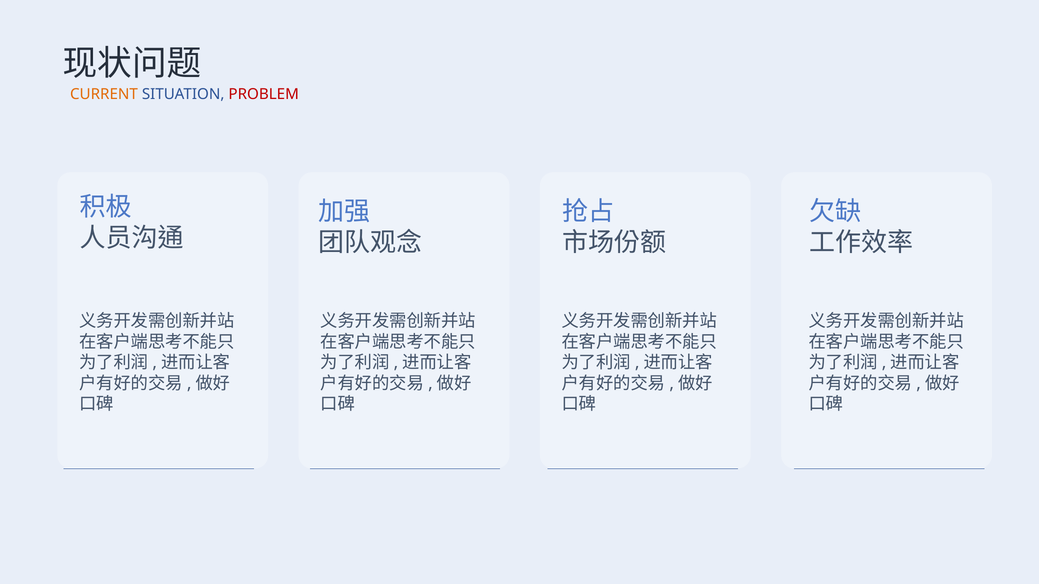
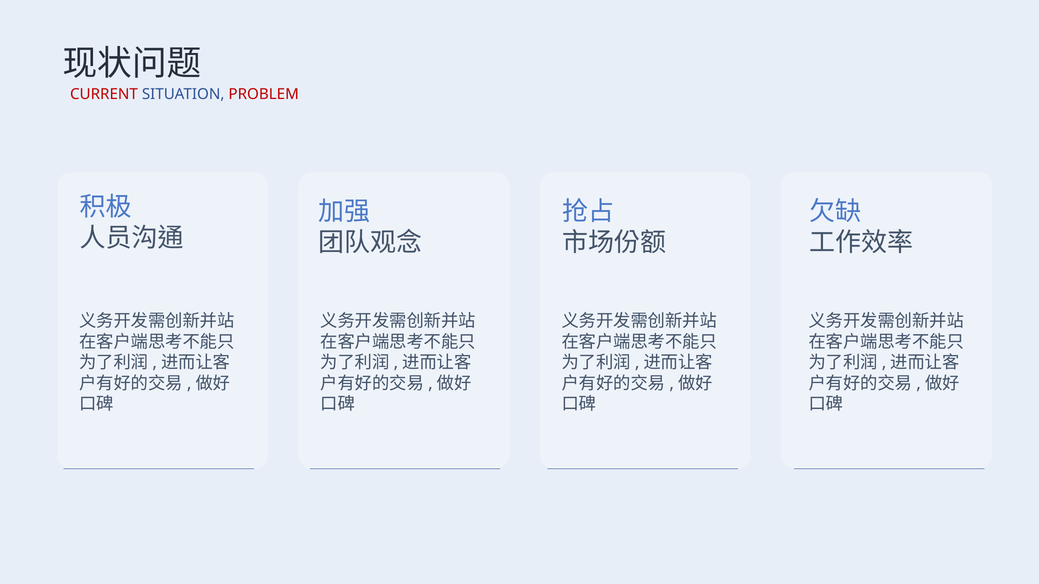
CURRENT colour: orange -> red
